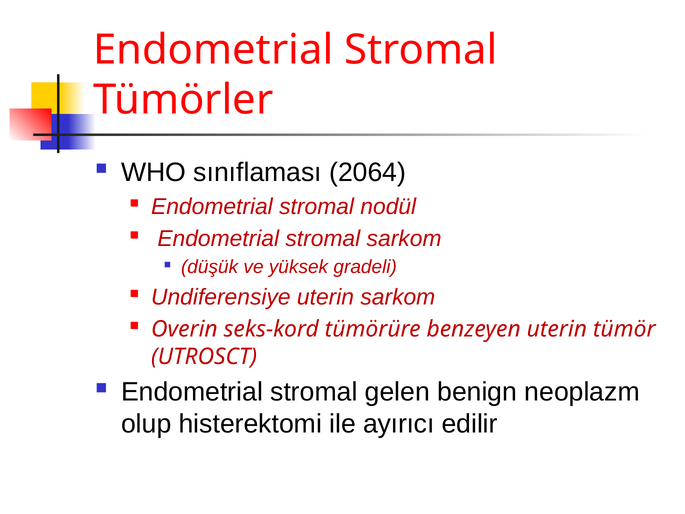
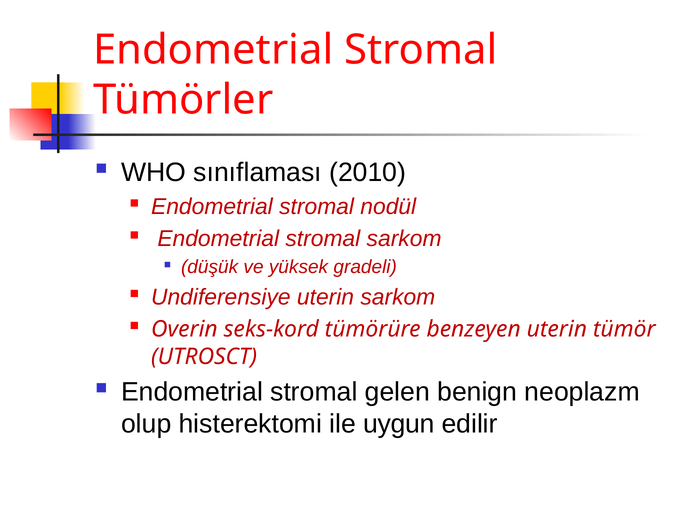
2064: 2064 -> 2010
ayırıcı: ayırıcı -> uygun
